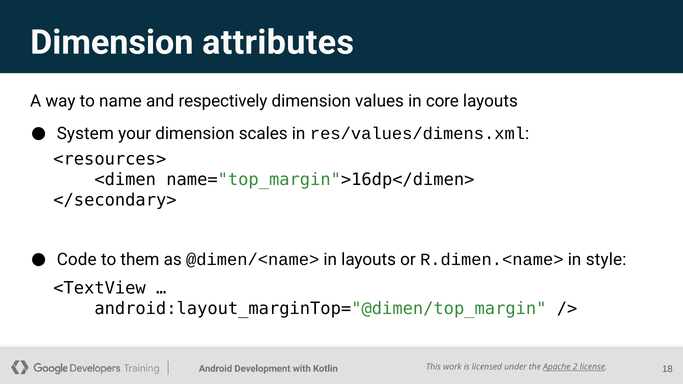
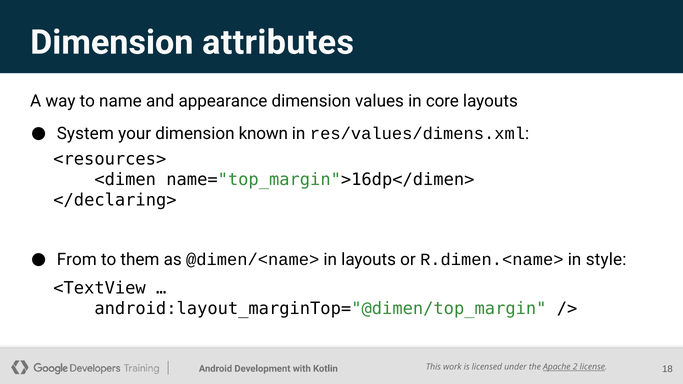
respectively: respectively -> appearance
scales: scales -> known
</secondary>: </secondary> -> </declaring>
Code: Code -> From
